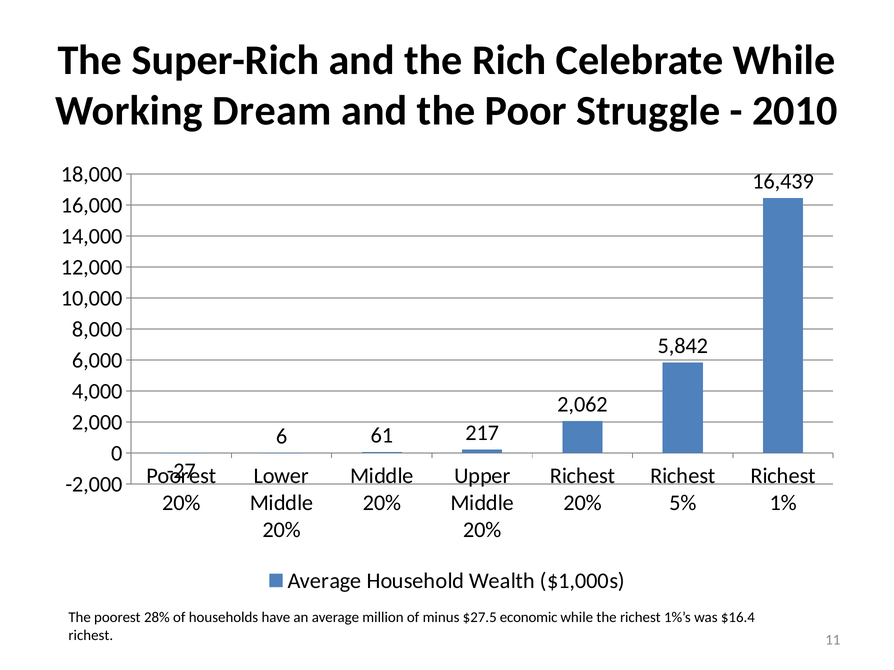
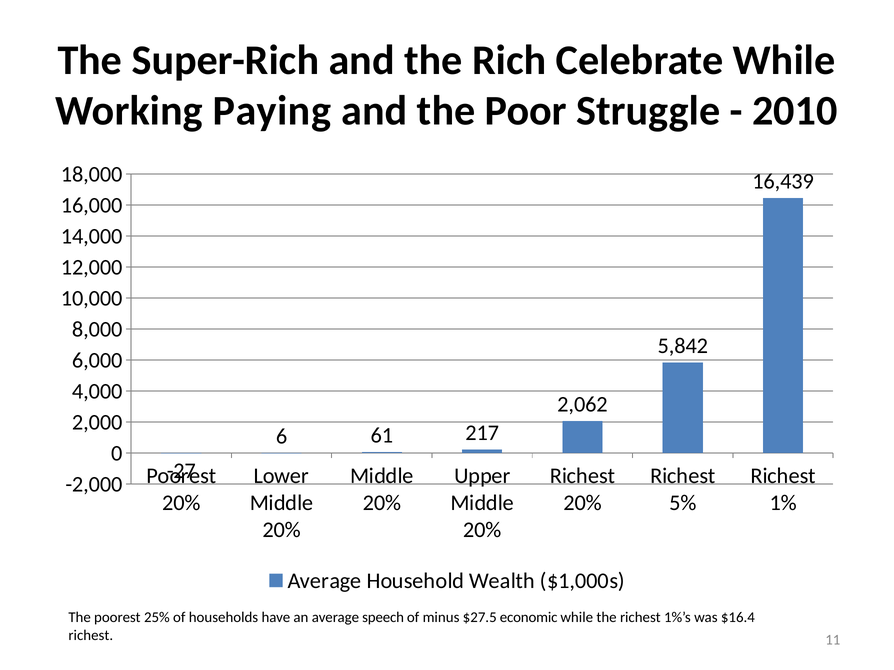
Dream: Dream -> Paying
28%: 28% -> 25%
million: million -> speech
